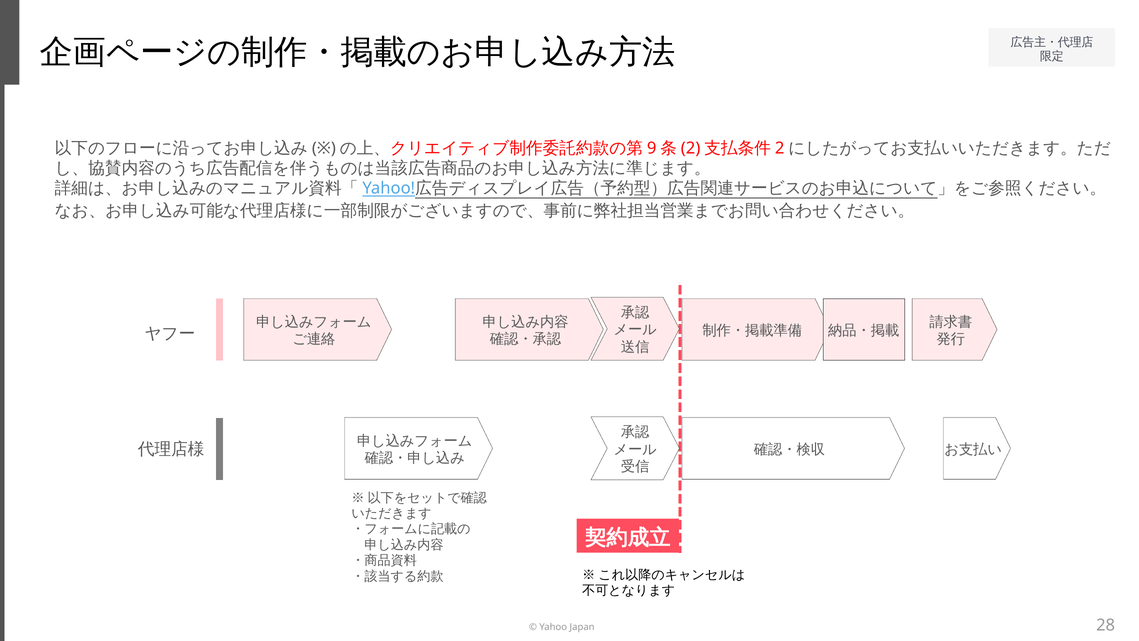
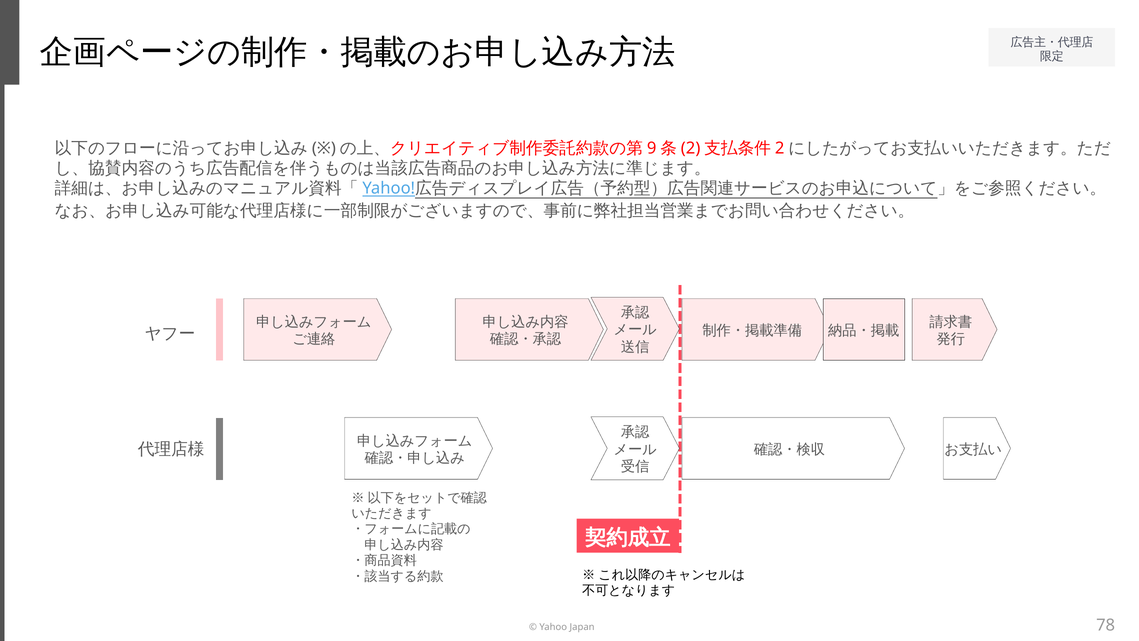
28: 28 -> 78
